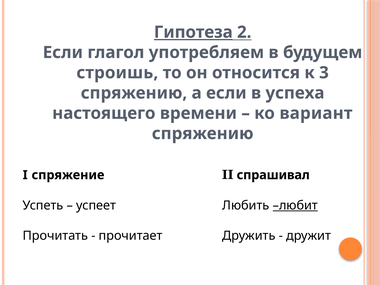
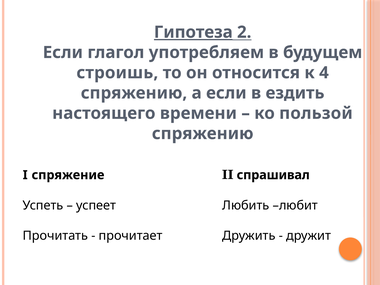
3: 3 -> 4
успеха: успеха -> ездить
вариант: вариант -> пользой
любит underline: present -> none
